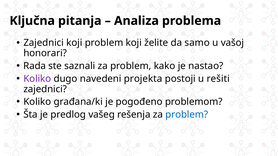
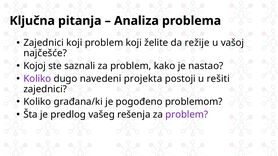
samo: samo -> režije
honorari: honorari -> najčešće
Rada: Rada -> Kojoj
problem at (187, 115) colour: blue -> purple
